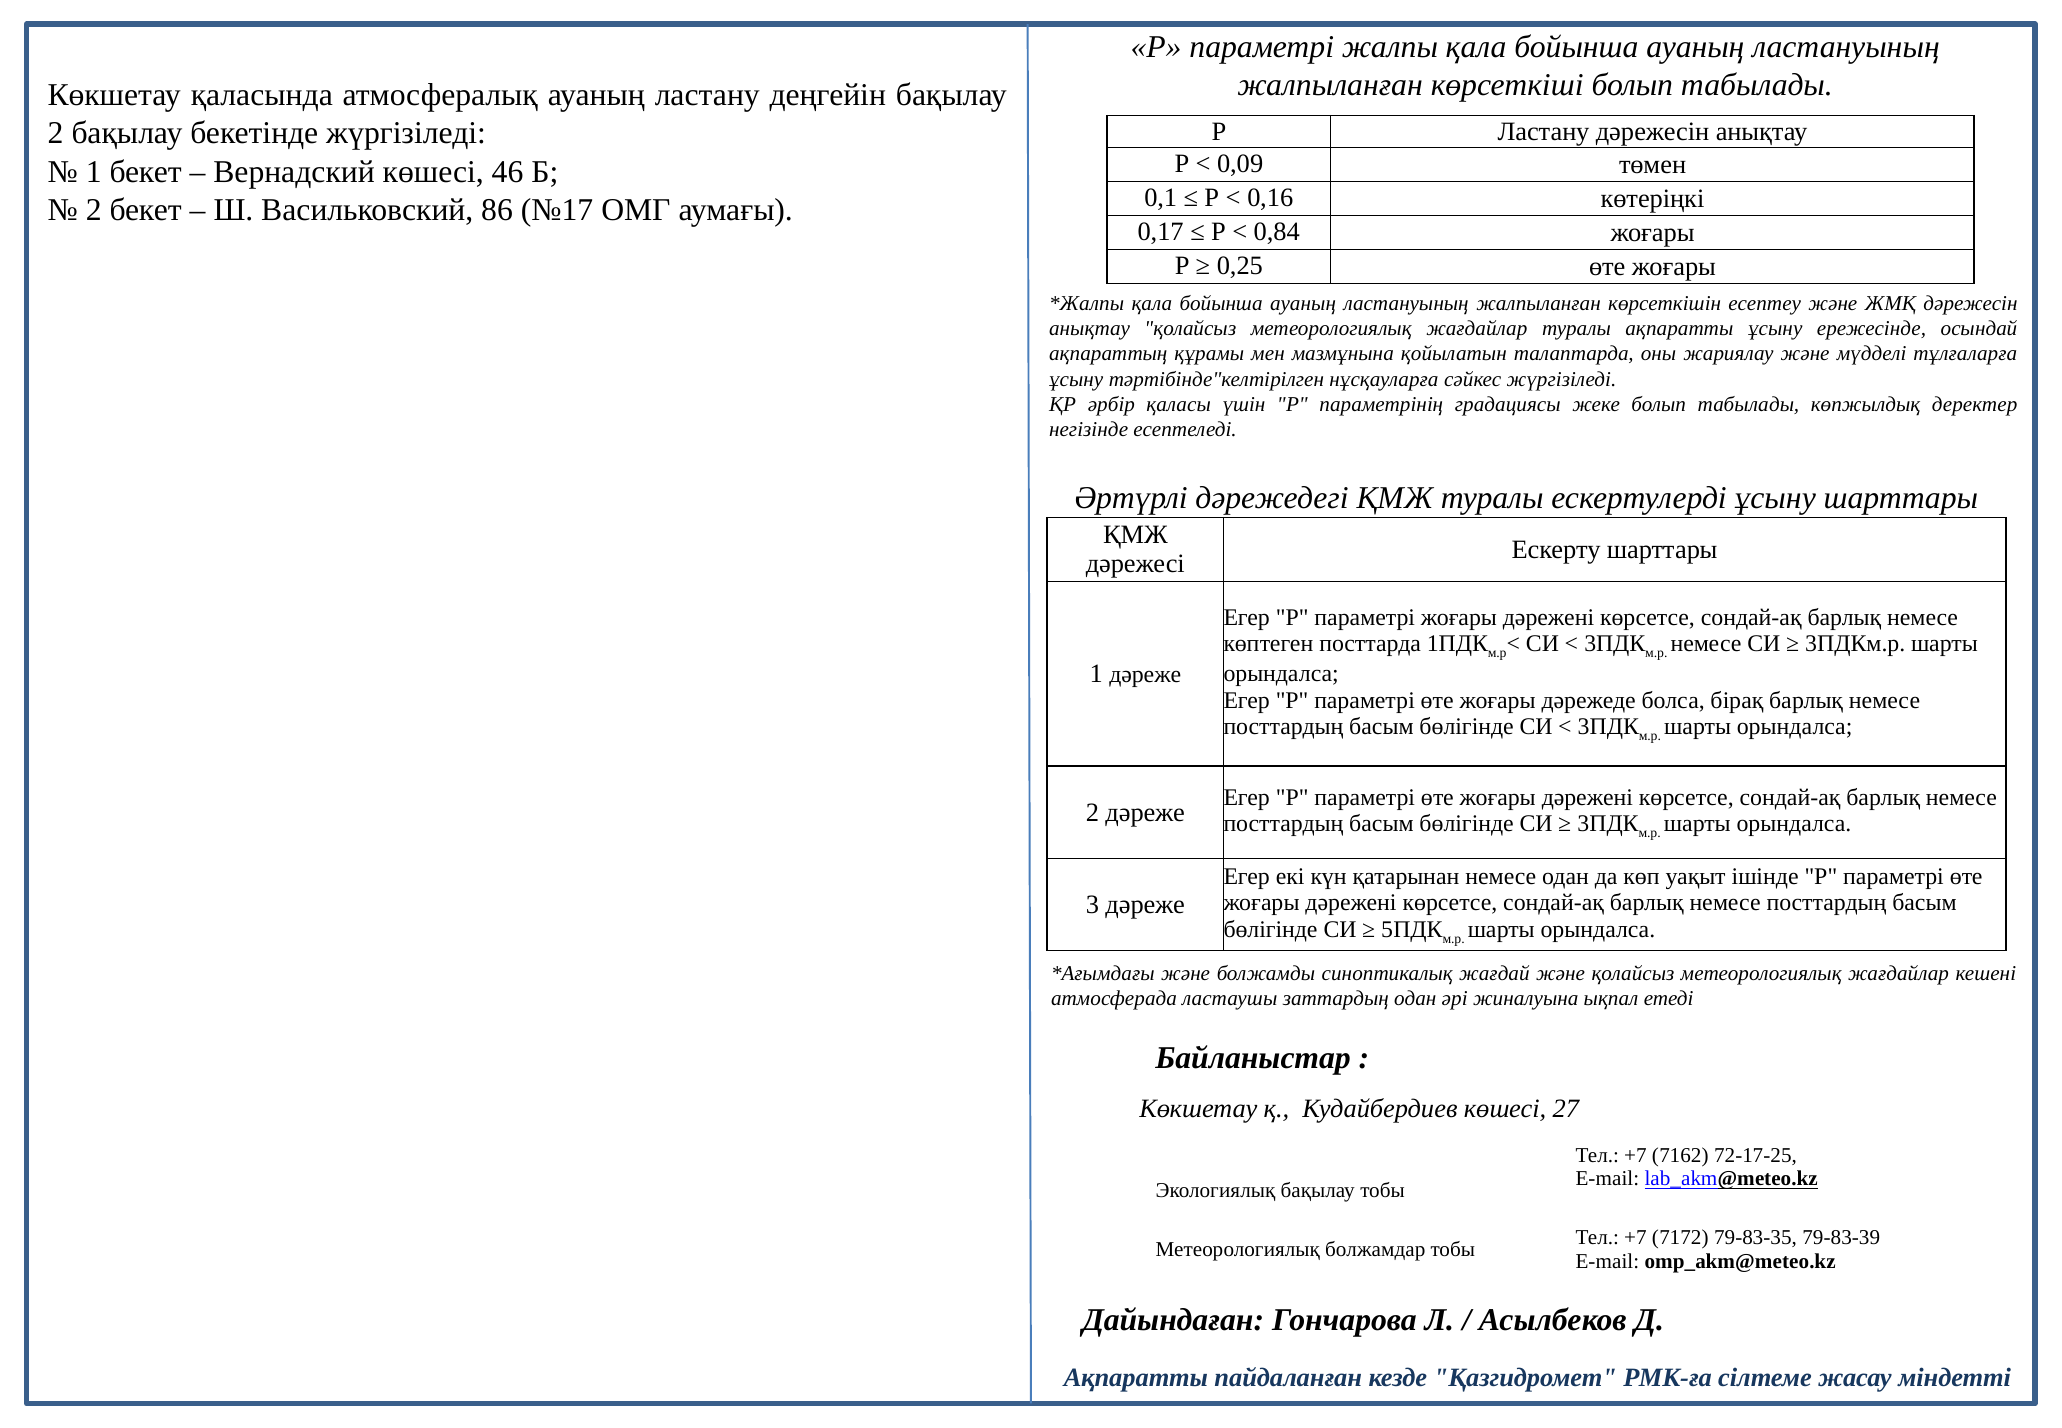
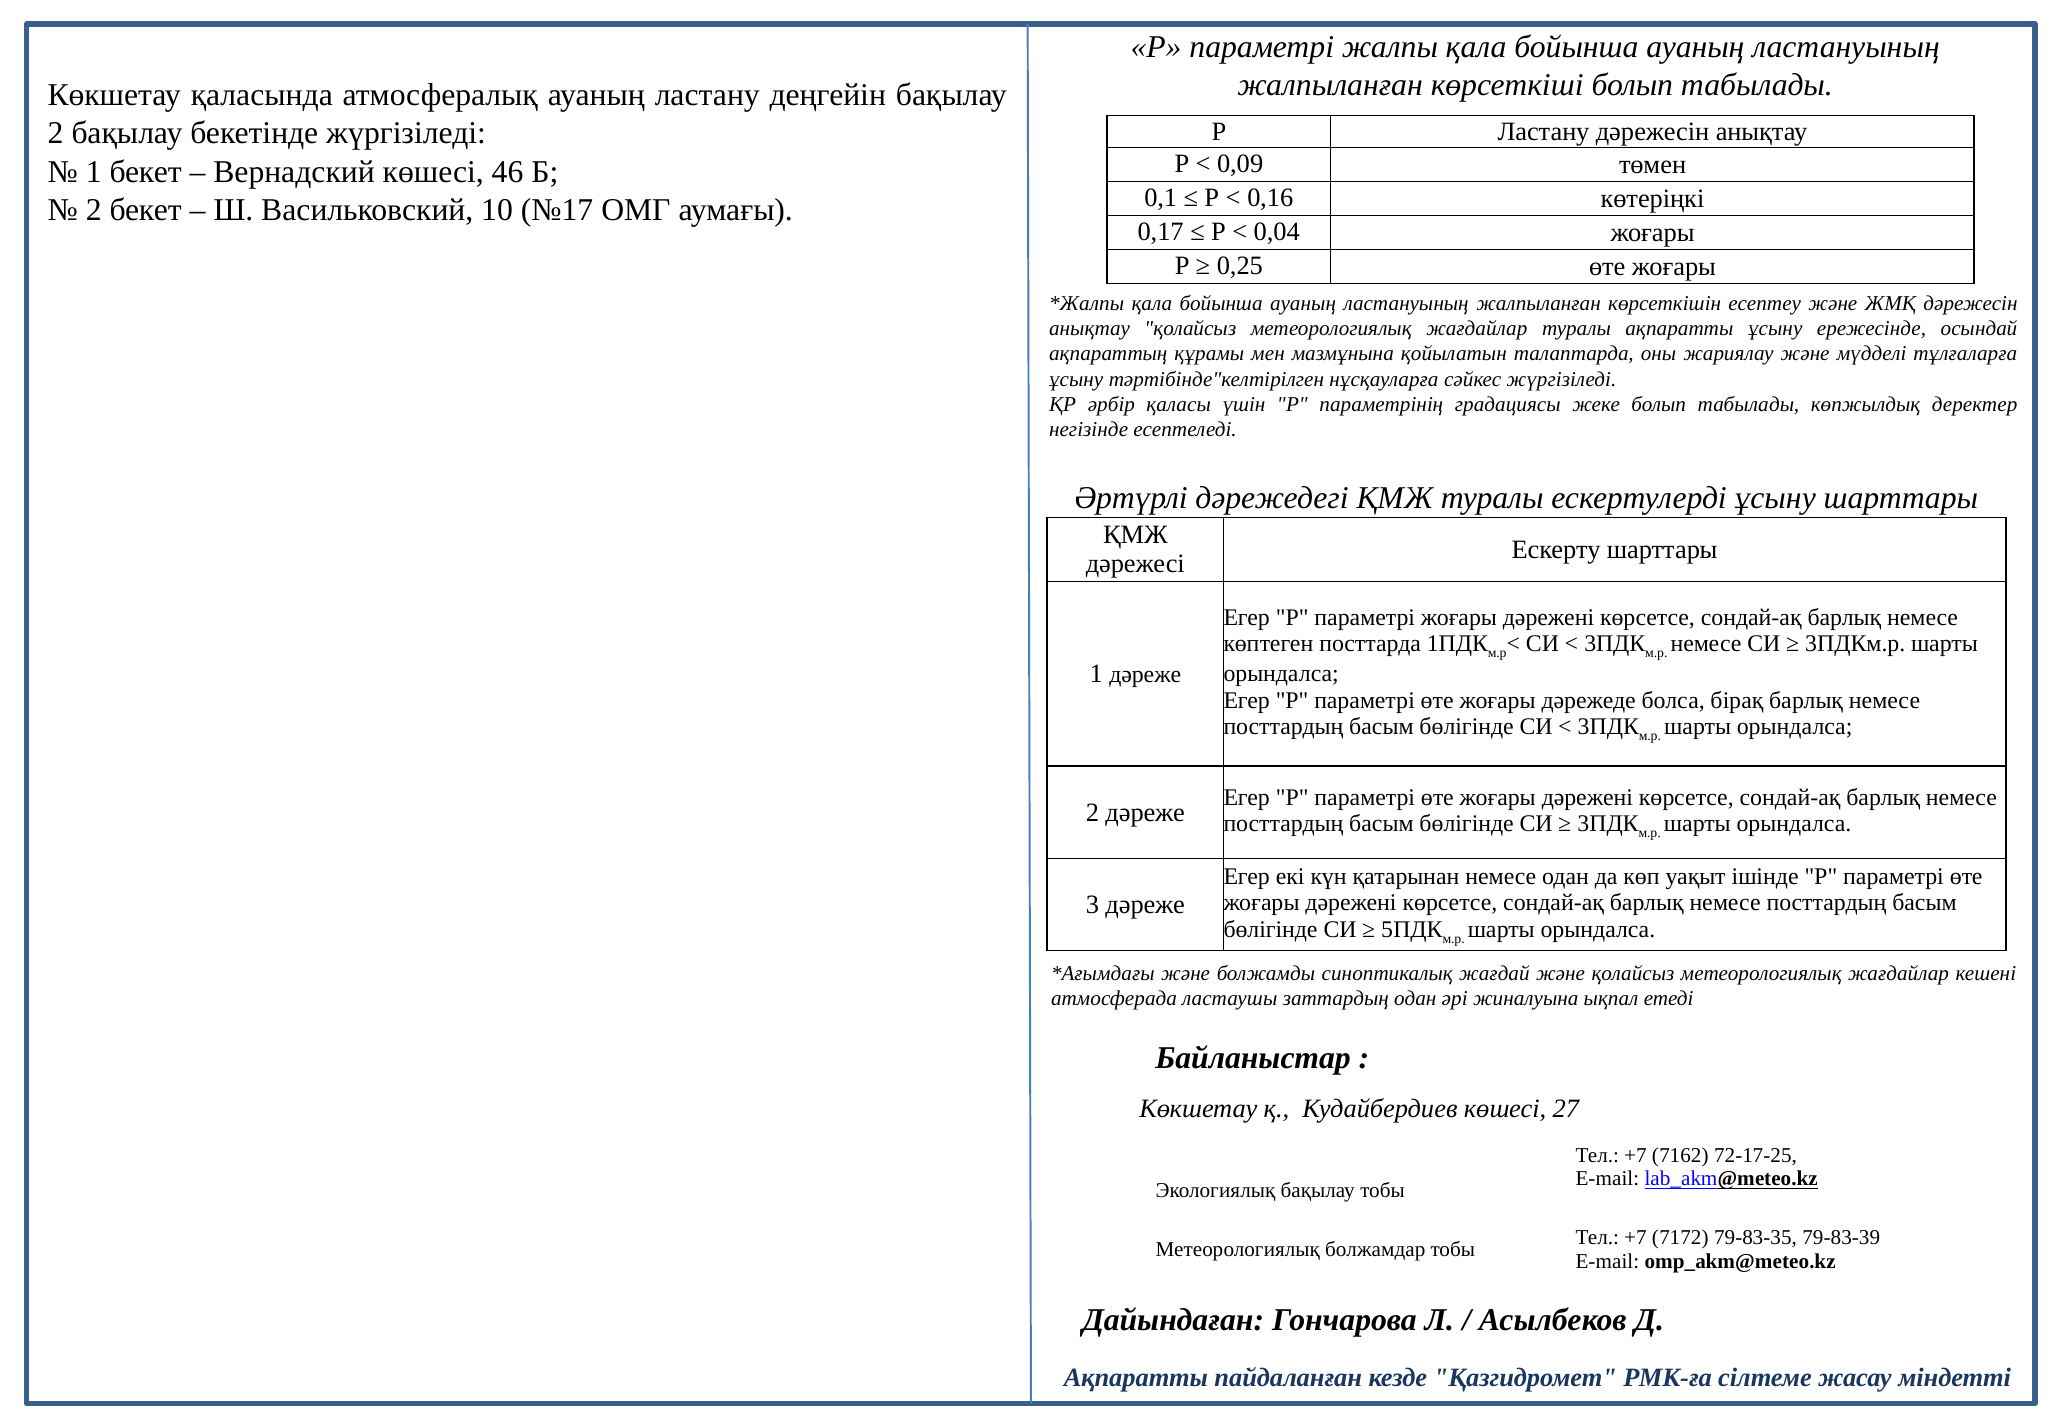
86: 86 -> 10
0,84: 0,84 -> 0,04
